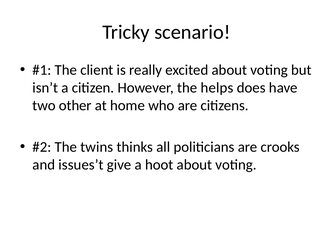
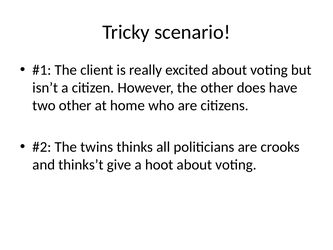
the helps: helps -> other
issues’t: issues’t -> thinks’t
